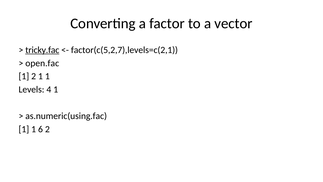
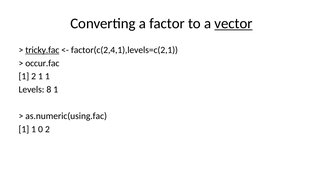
vector underline: none -> present
factor(c(5,2,7),levels=c(2,1: factor(c(5,2,7),levels=c(2,1 -> factor(c(2,4,1),levels=c(2,1
open.fac: open.fac -> occur.fac
4: 4 -> 8
6: 6 -> 0
